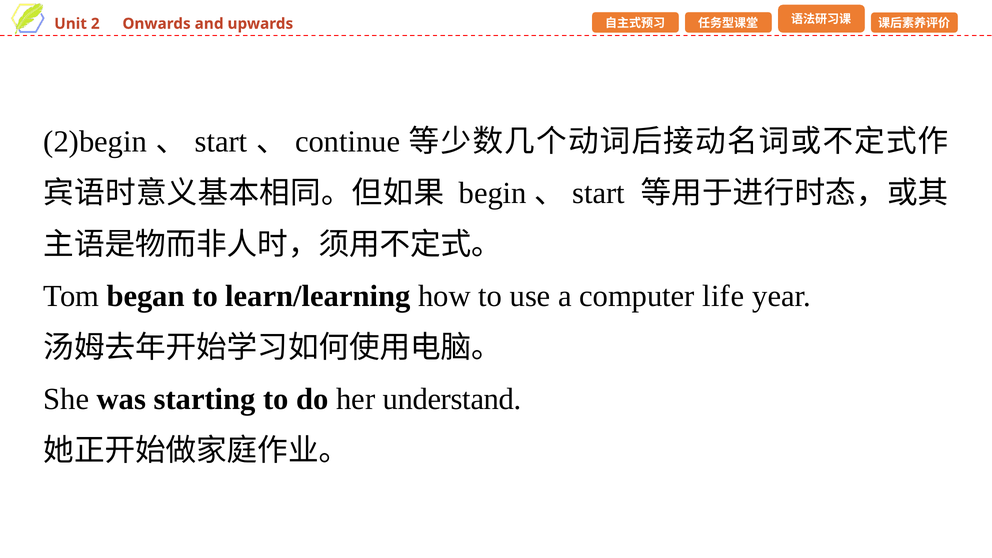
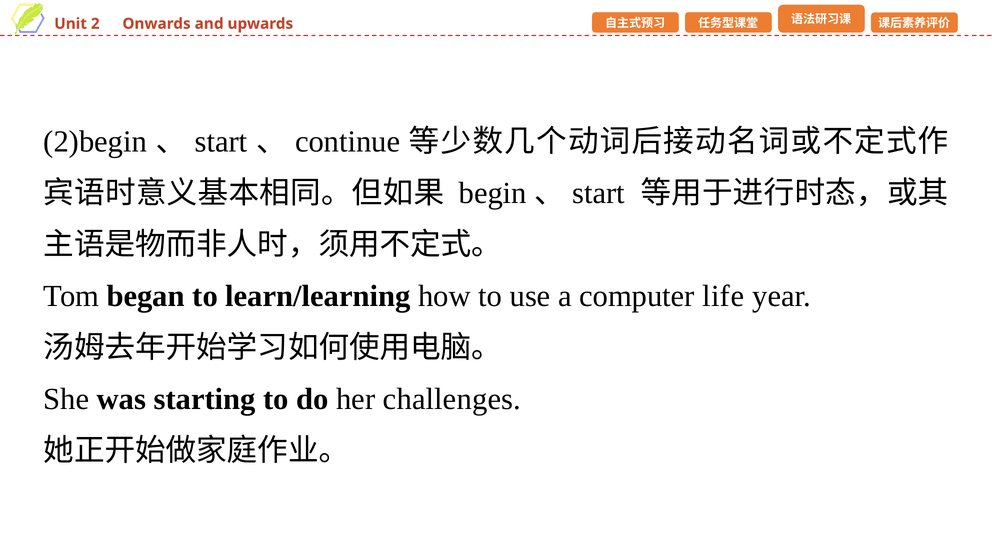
understand: understand -> challenges
